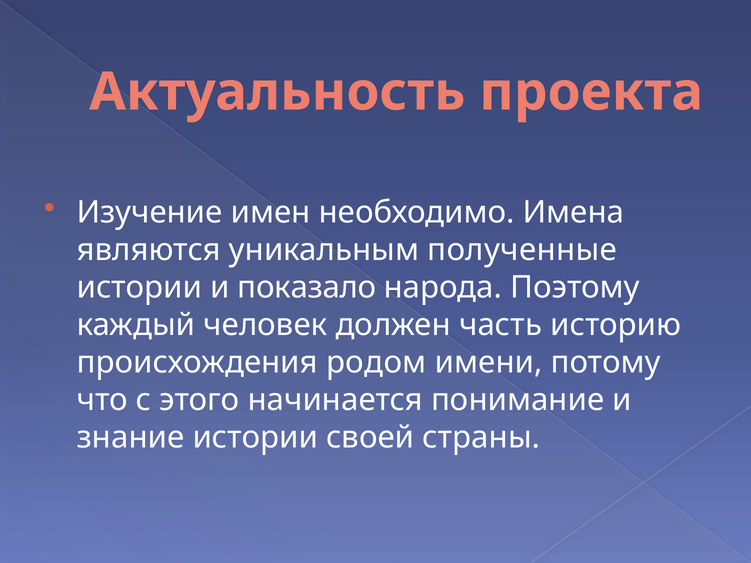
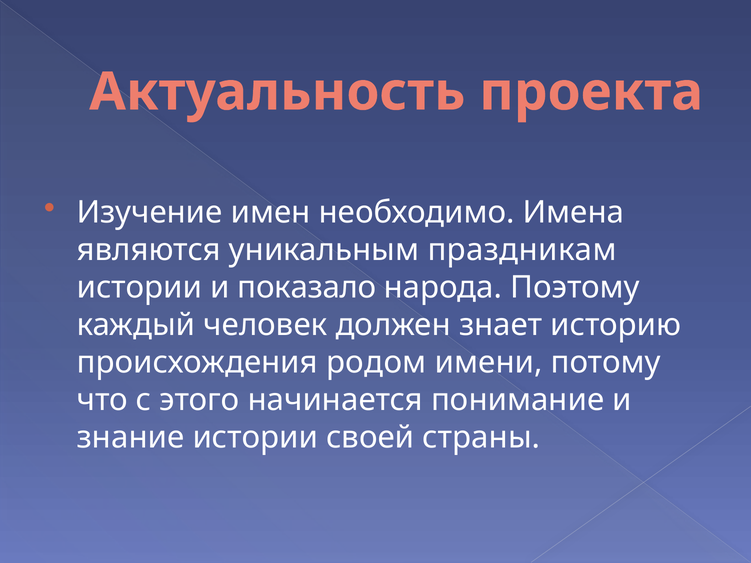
полученные: полученные -> праздникам
часть: часть -> знает
